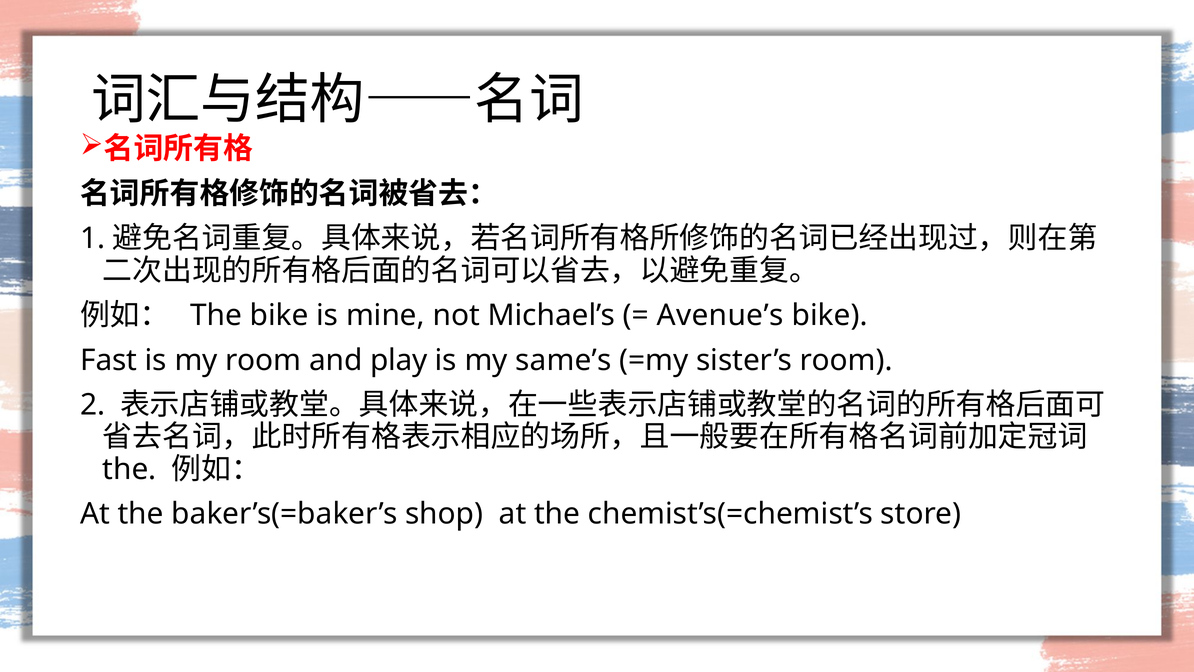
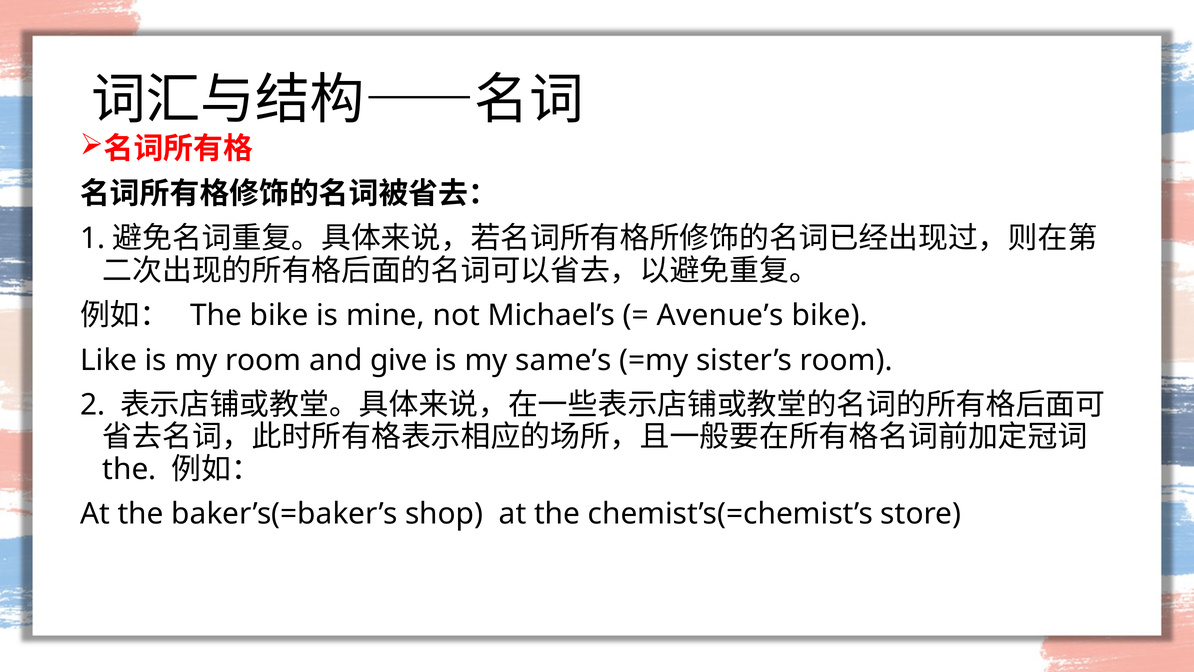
Fast: Fast -> Like
play: play -> give
